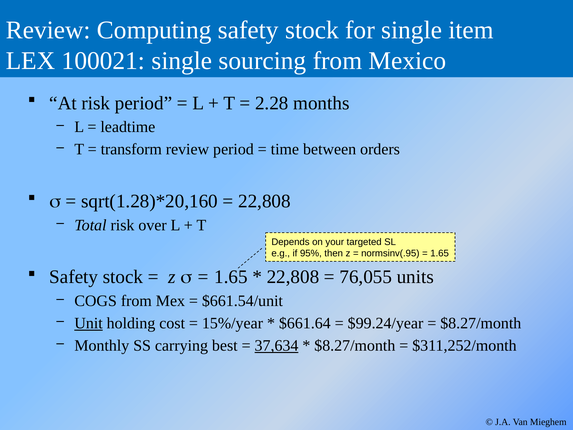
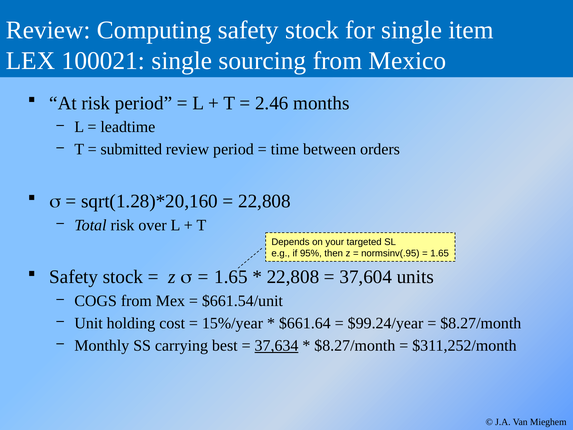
2.28: 2.28 -> 2.46
transform: transform -> submitted
76,055: 76,055 -> 37,604
Unit underline: present -> none
